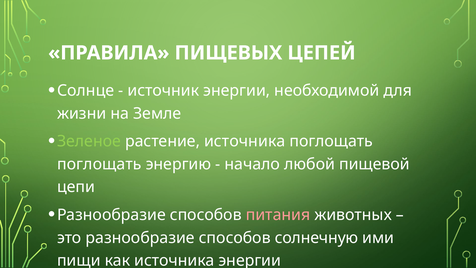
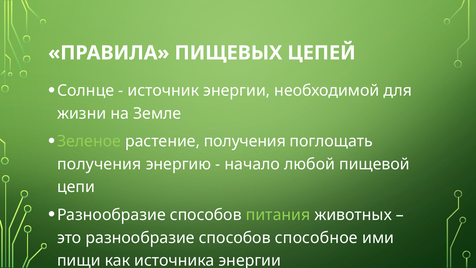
растение источника: источника -> получения
поглощать at (99, 164): поглощать -> получения
питания colour: pink -> light green
солнечную: солнечную -> способное
